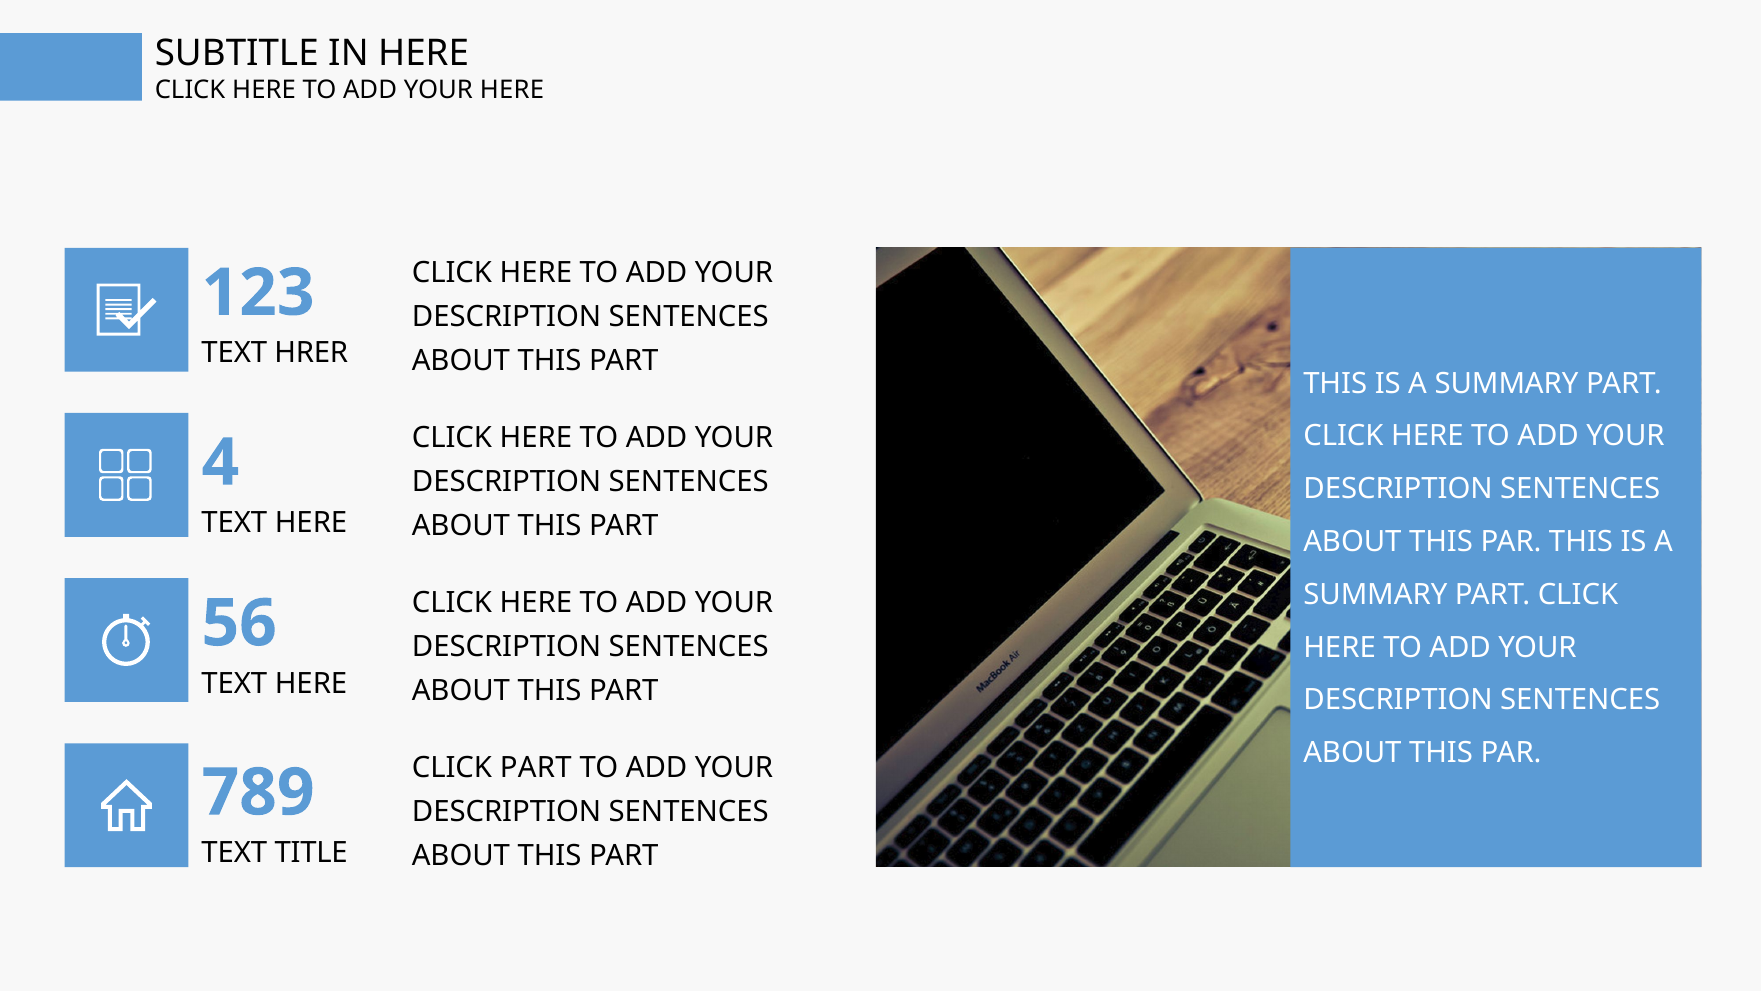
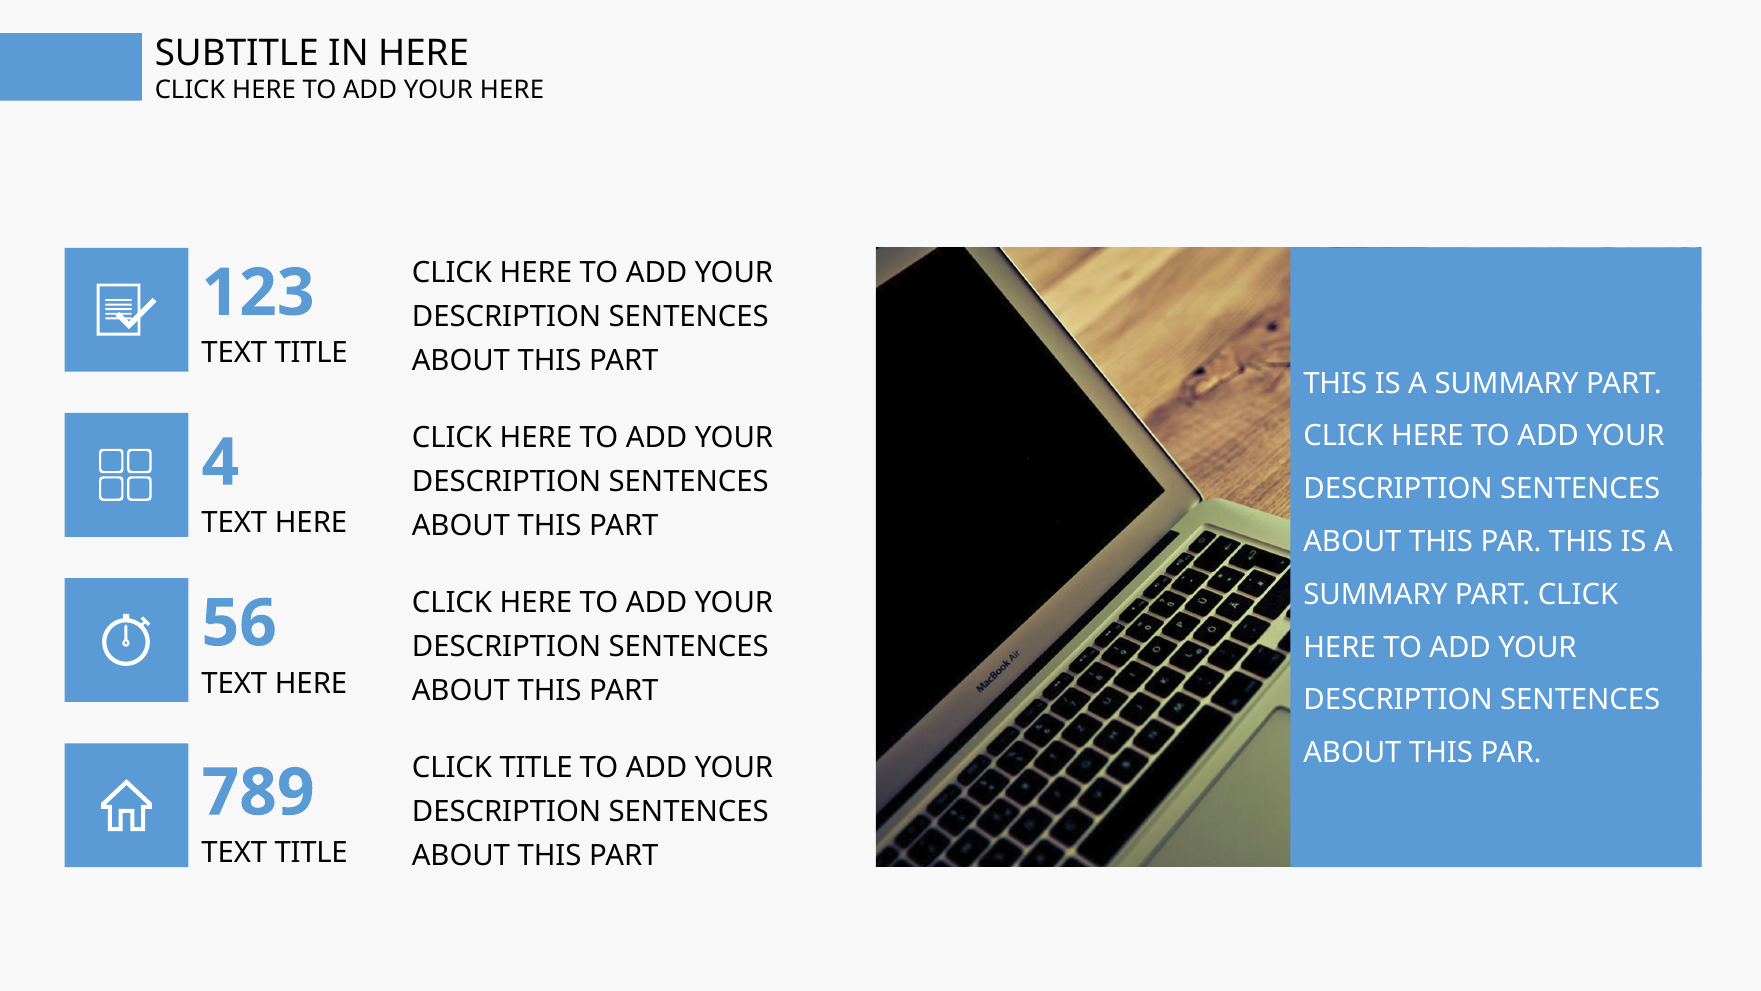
HRER at (311, 353): HRER -> TITLE
CLICK PART: PART -> TITLE
